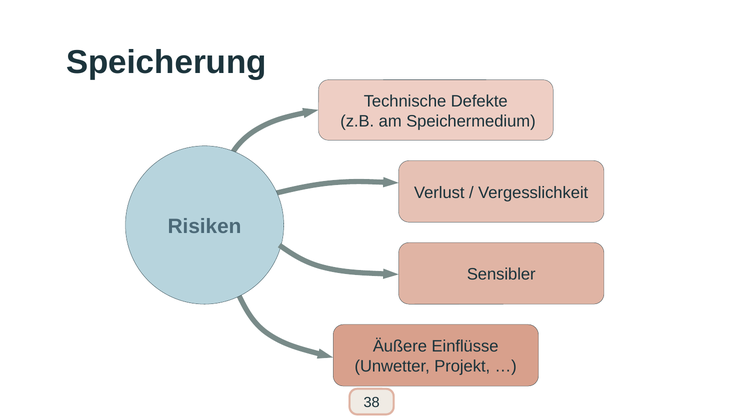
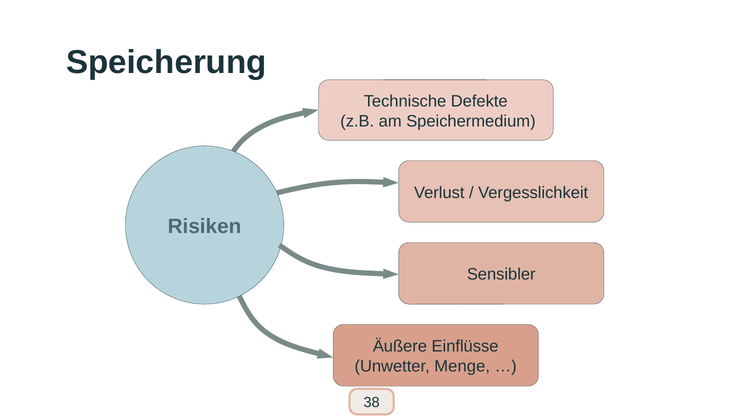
Projekt: Projekt -> Menge
